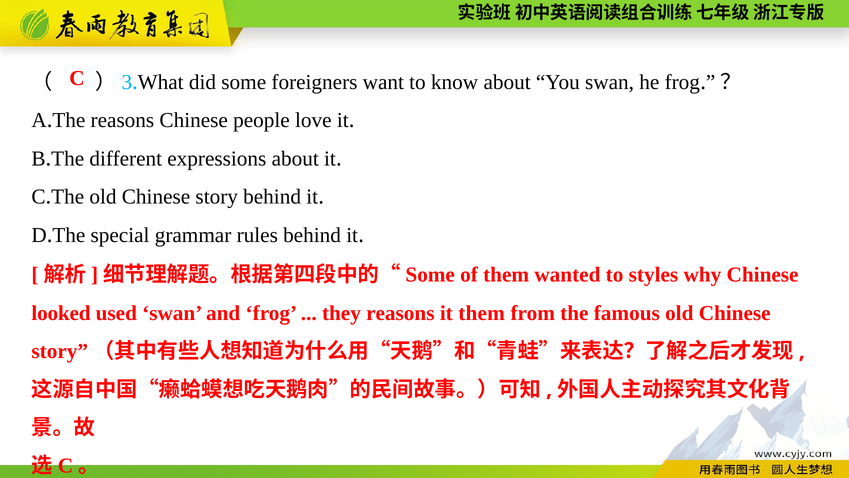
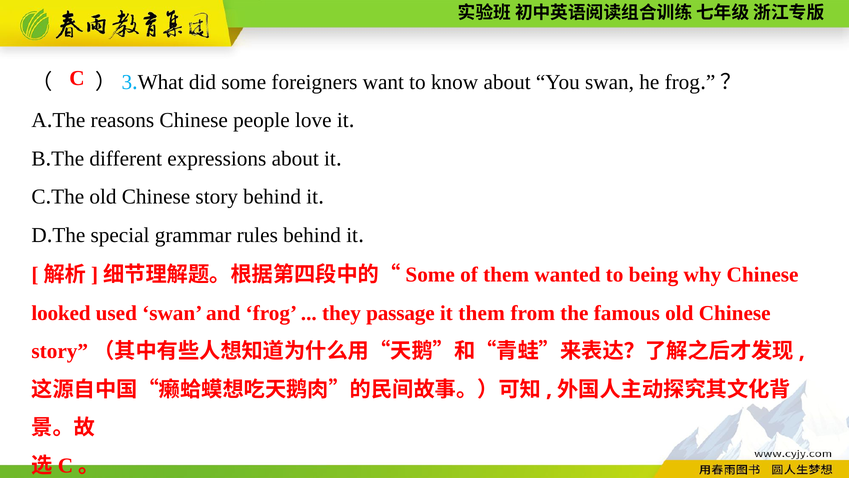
styles: styles -> being
they reasons: reasons -> passage
